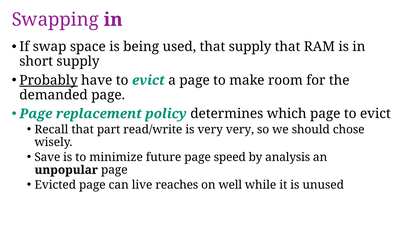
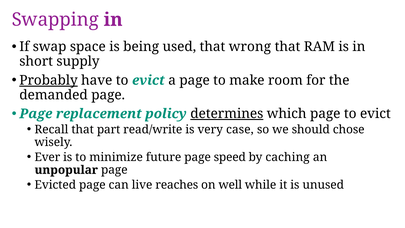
that supply: supply -> wrong
determines underline: none -> present
very very: very -> case
Save: Save -> Ever
analysis: analysis -> caching
